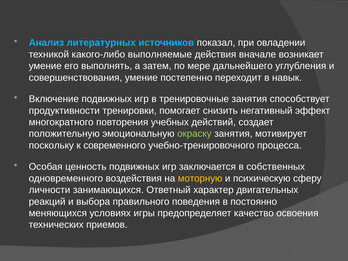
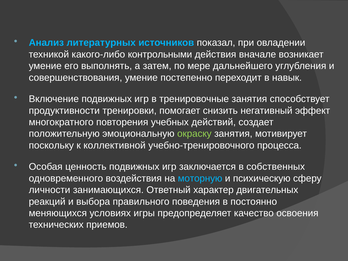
выполняемые: выполняемые -> контрольными
современного: современного -> коллективной
моторную colour: yellow -> light blue
